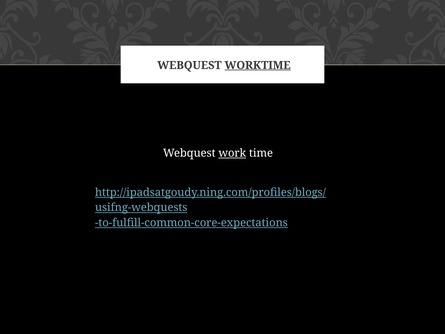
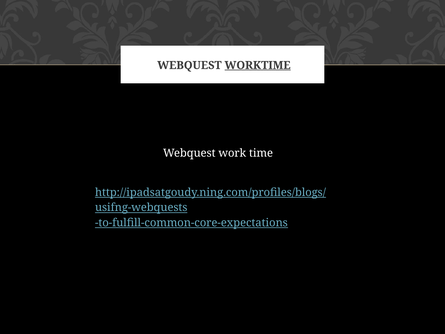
work underline: present -> none
